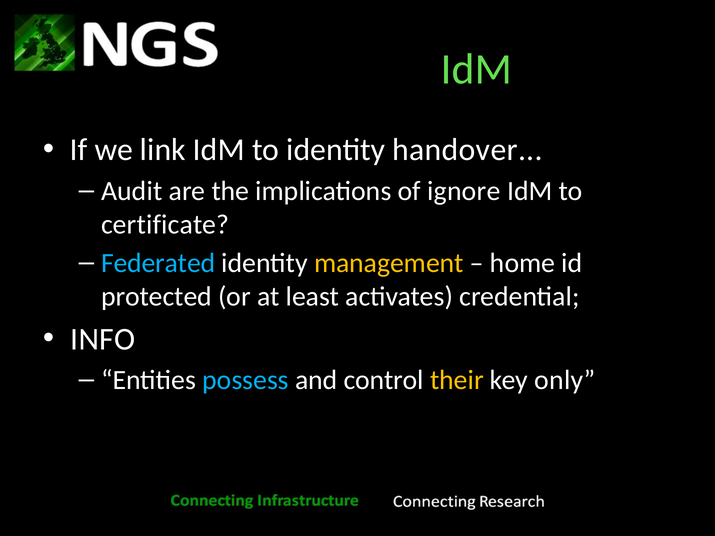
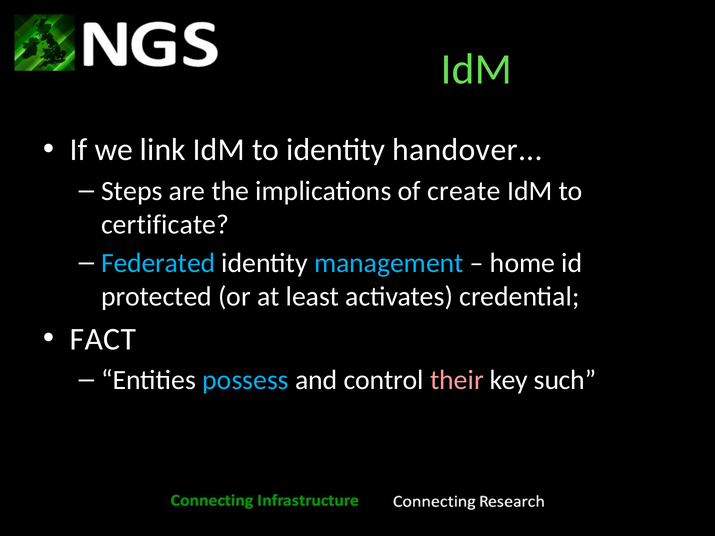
Audit: Audit -> Steps
ignore: ignore -> create
management colour: yellow -> light blue
INFO: INFO -> FACT
their colour: yellow -> pink
only: only -> such
